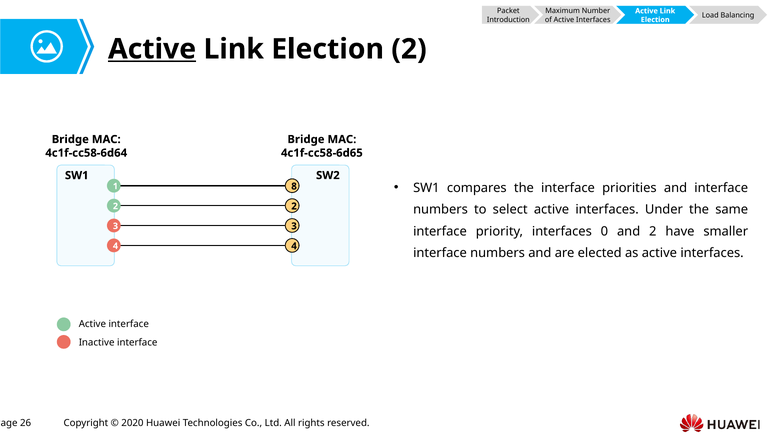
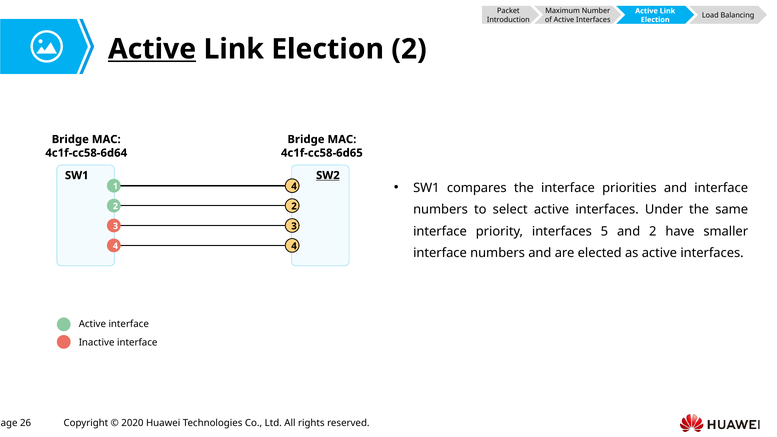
SW2 underline: none -> present
1 8: 8 -> 4
0: 0 -> 5
